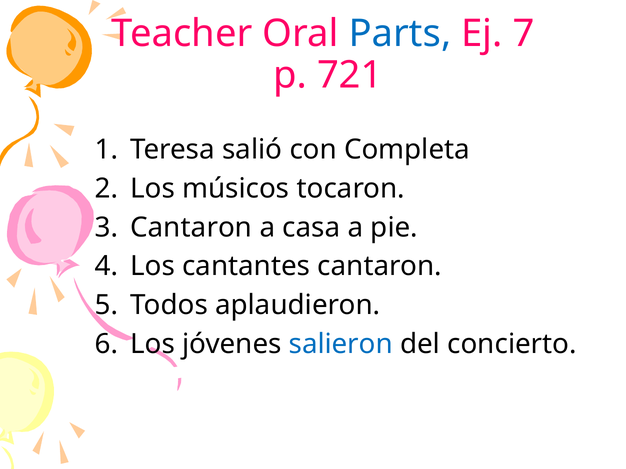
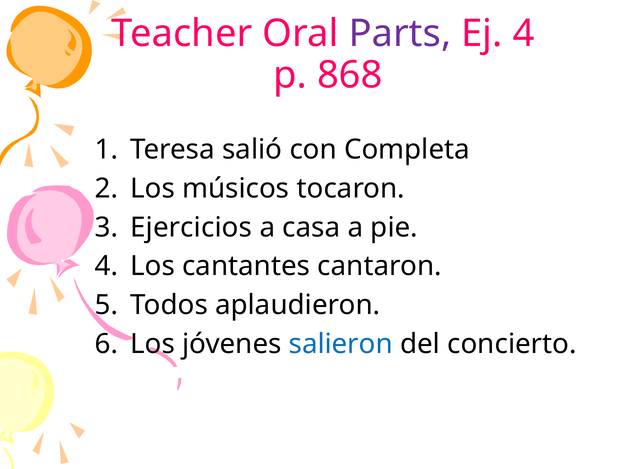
Parts colour: blue -> purple
Ej 7: 7 -> 4
721: 721 -> 868
Cantaron at (191, 228): Cantaron -> Ejercicios
